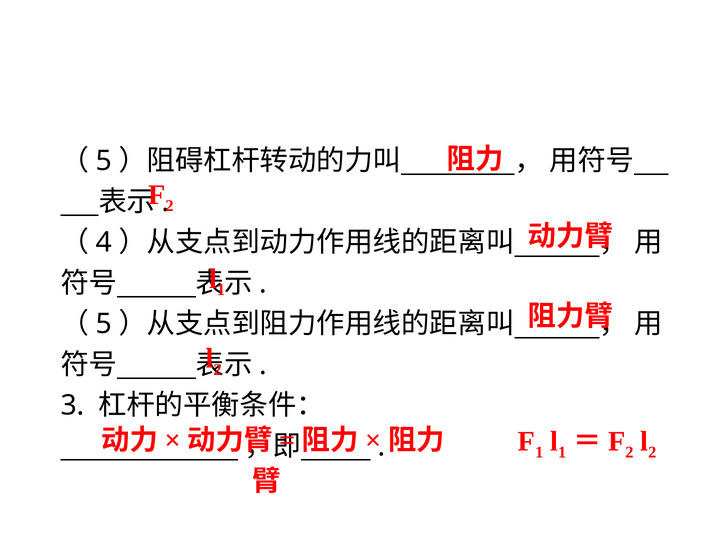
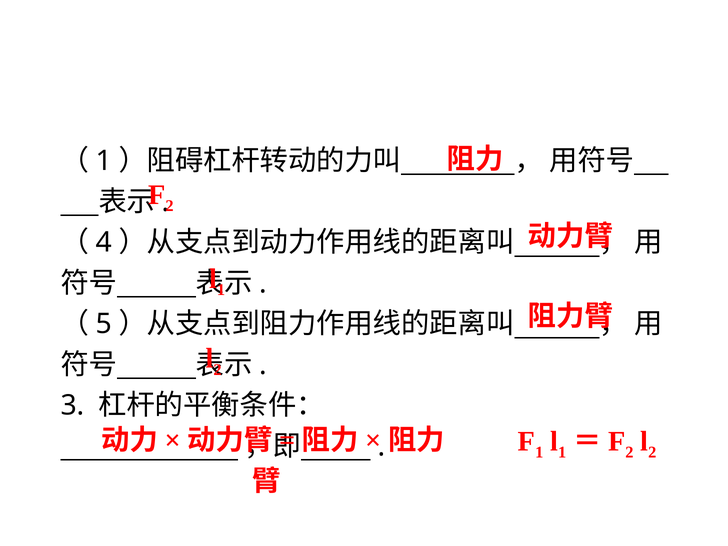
5 at (104, 161): 5 -> 1
